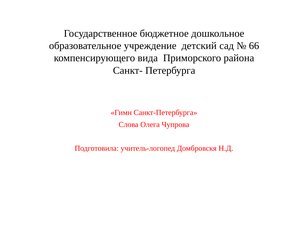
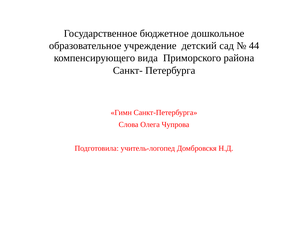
66: 66 -> 44
